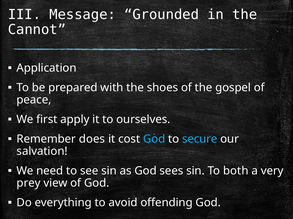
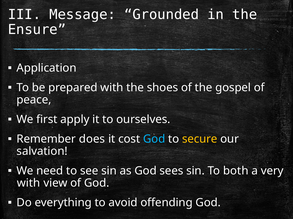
Cannot: Cannot -> Ensure
secure colour: light blue -> yellow
prey at (29, 184): prey -> with
